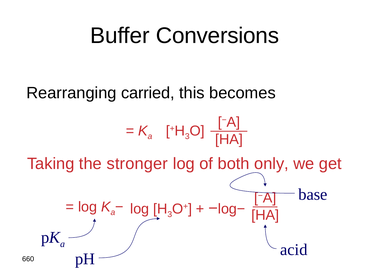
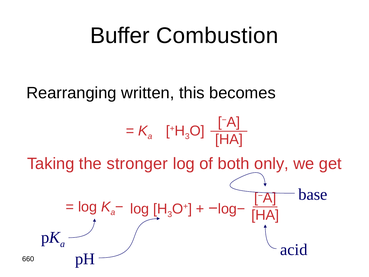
Conversions: Conversions -> Combustion
carried: carried -> written
